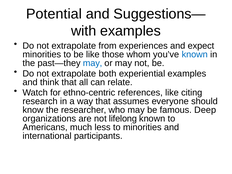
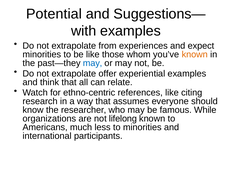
known at (195, 54) colour: blue -> orange
both: both -> offer
Deep: Deep -> While
